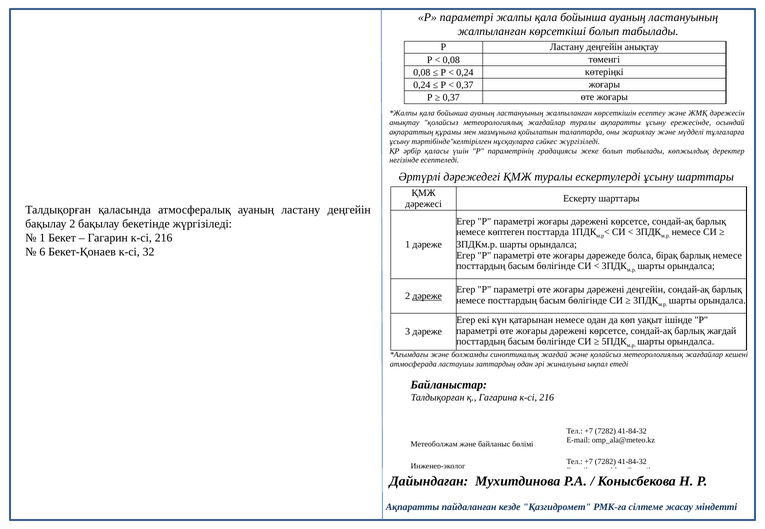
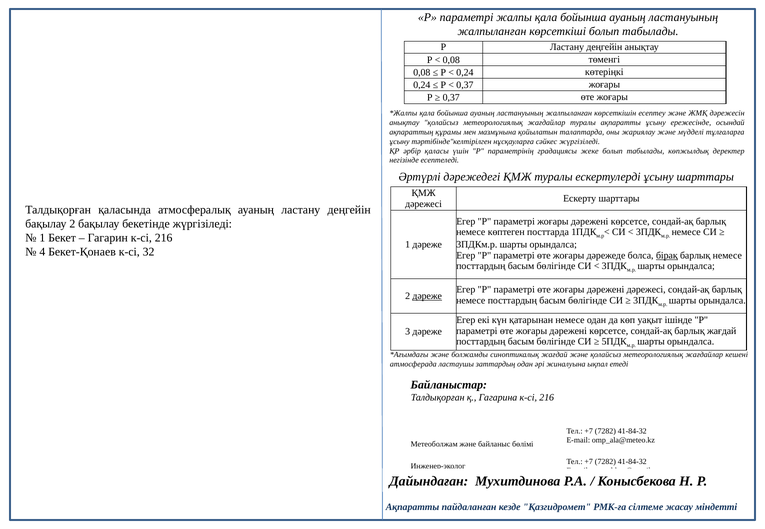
6: 6 -> 4
бірақ underline: none -> present
дәрежені деңгейін: деңгейін -> дәрежесі
